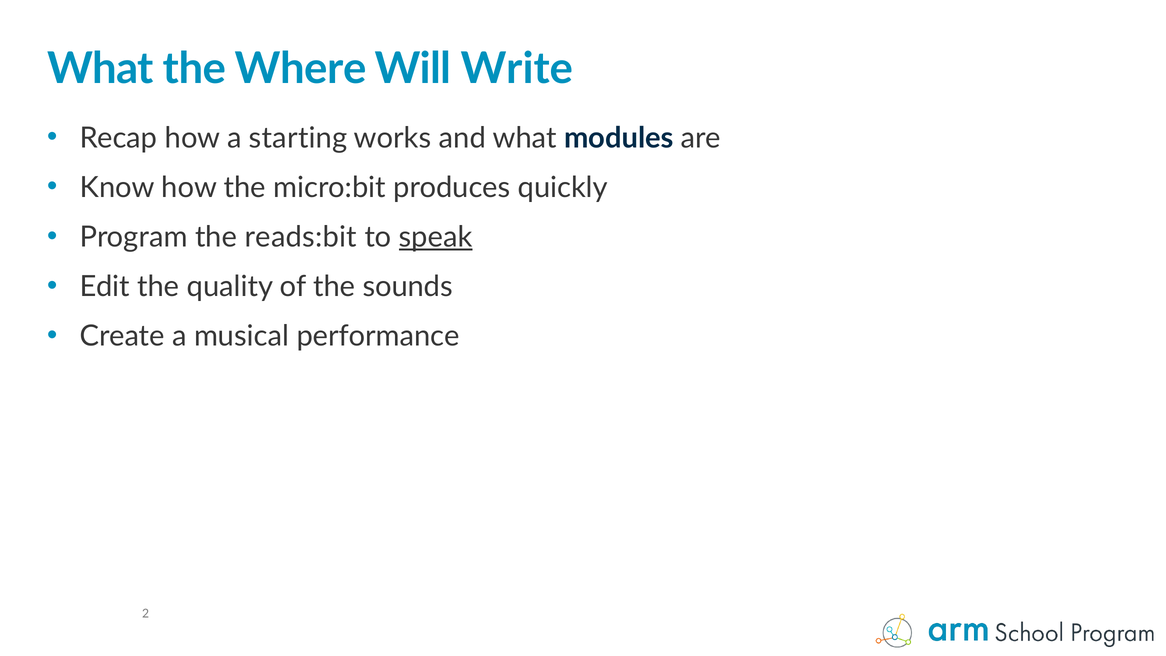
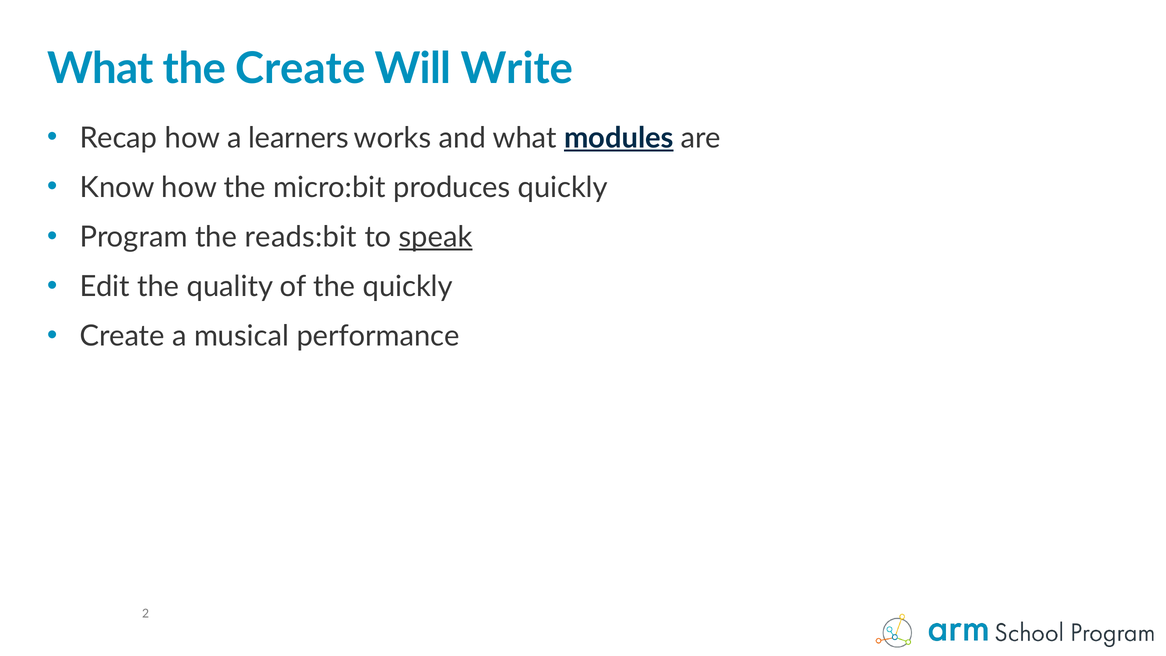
the Where: Where -> Create
starting: starting -> learners
modules underline: none -> present
the sounds: sounds -> quickly
